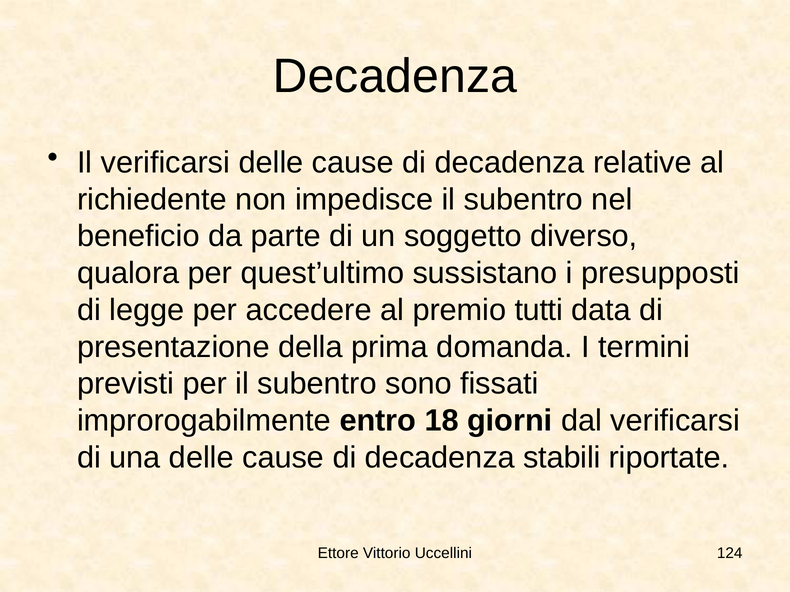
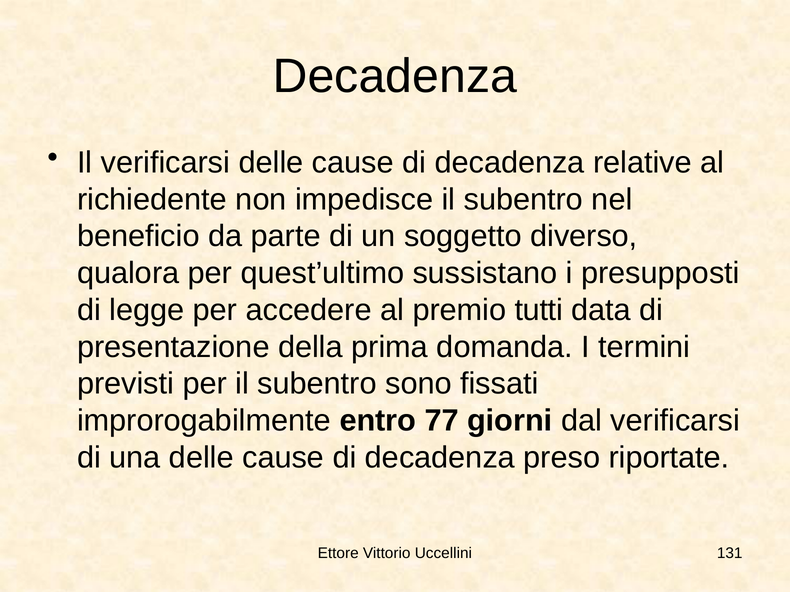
18: 18 -> 77
stabili: stabili -> preso
124: 124 -> 131
